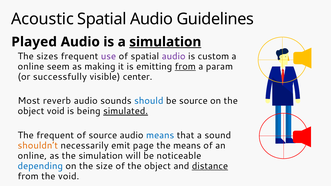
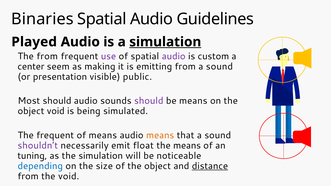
Acoustic: Acoustic -> Binaries
The sizes: sizes -> from
online at (31, 66): online -> center
from at (185, 66) underline: present -> none
param at (219, 66): param -> sound
successfully: successfully -> presentation
center: center -> public
Most reverb: reverb -> should
should at (149, 101) colour: blue -> purple
be source: source -> means
simulated underline: present -> none
of source: source -> means
means at (160, 135) colour: blue -> orange
shouldn’t colour: orange -> purple
page: page -> float
online at (32, 156): online -> tuning
